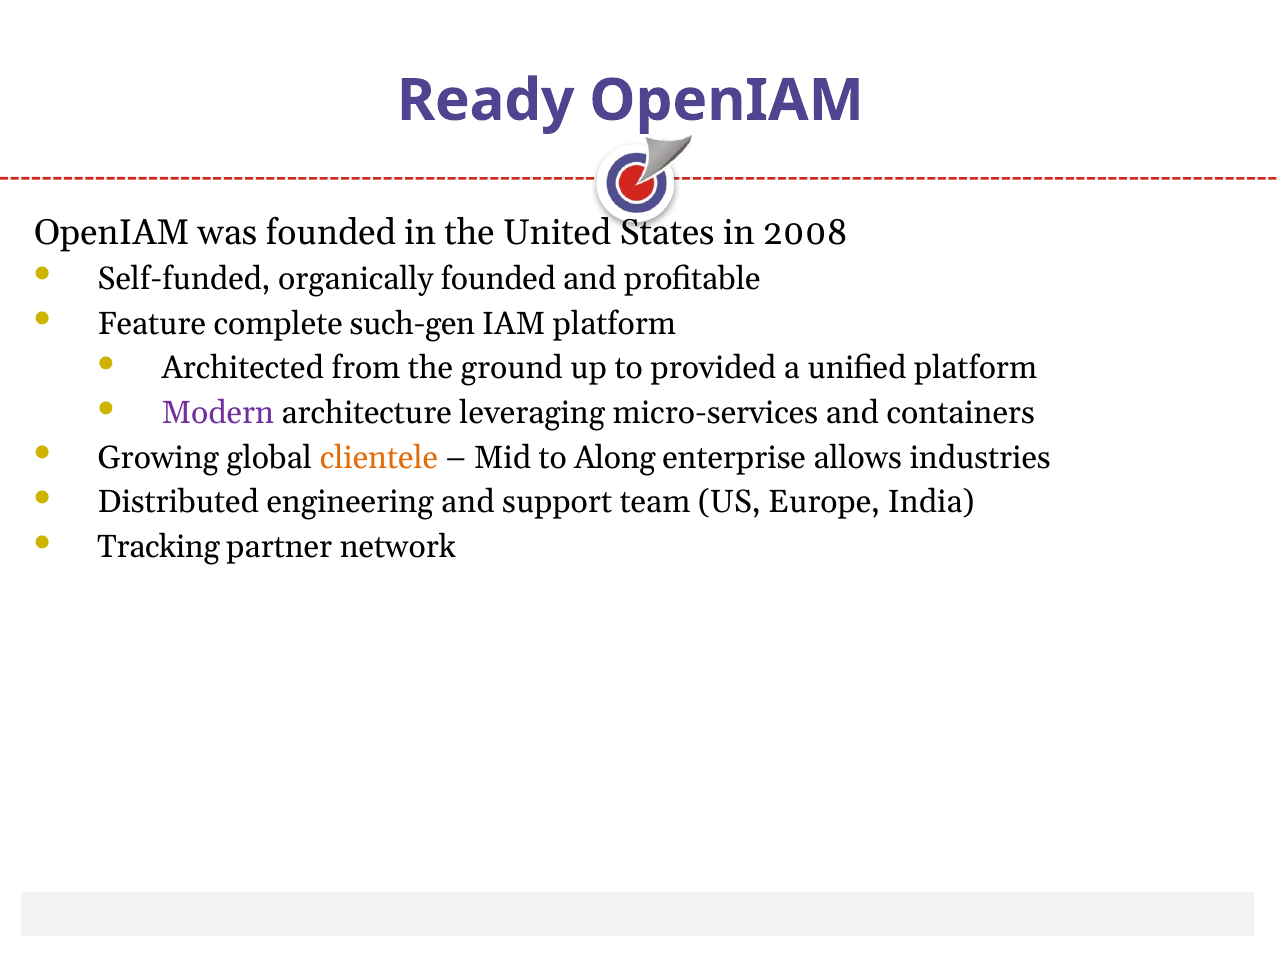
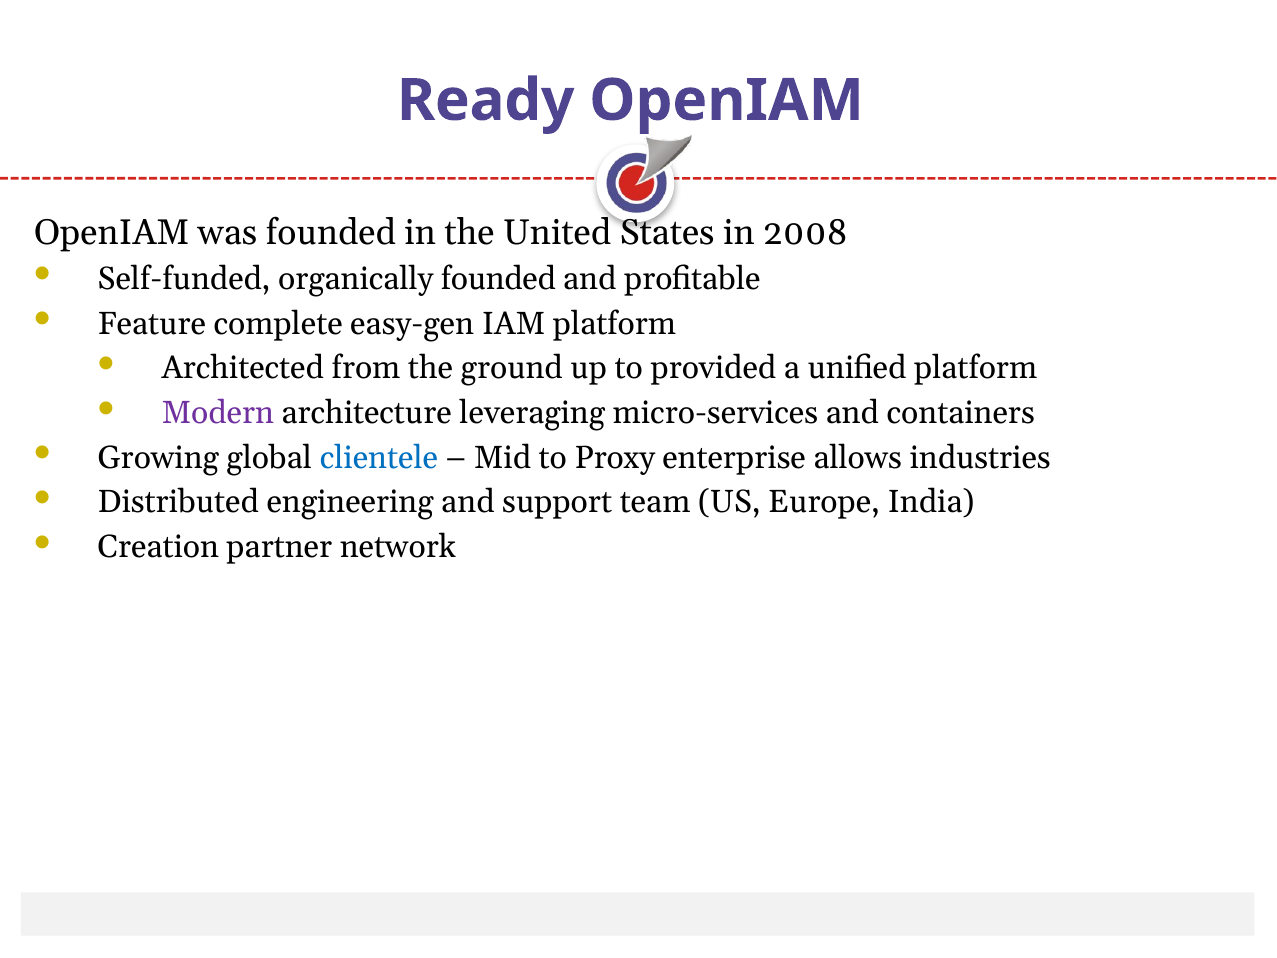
such-gen: such-gen -> easy-gen
clientele colour: orange -> blue
Along: Along -> Proxy
Tracking: Tracking -> Creation
